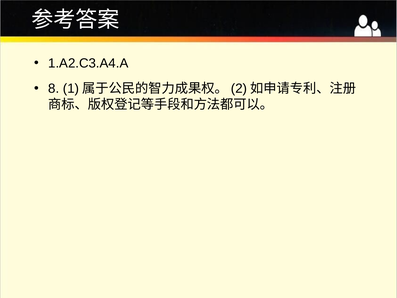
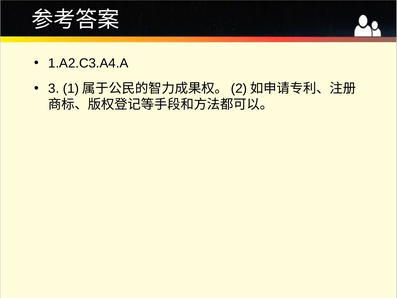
8: 8 -> 3
